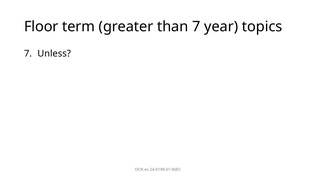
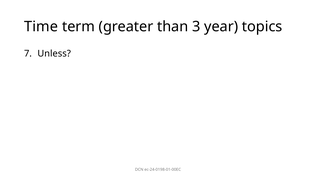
Floor: Floor -> Time
than 7: 7 -> 3
